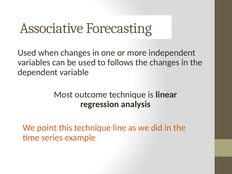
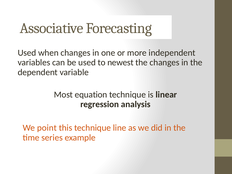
follows: follows -> newest
outcome: outcome -> equation
